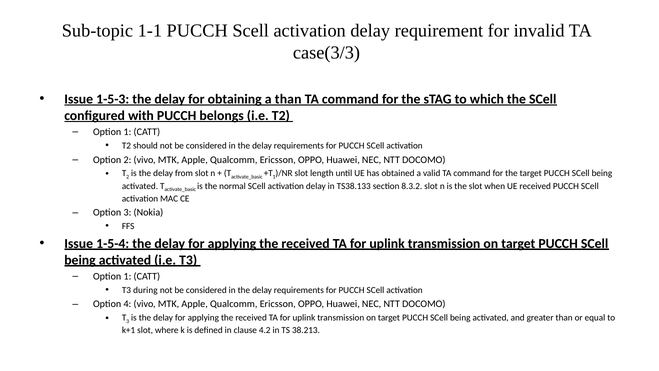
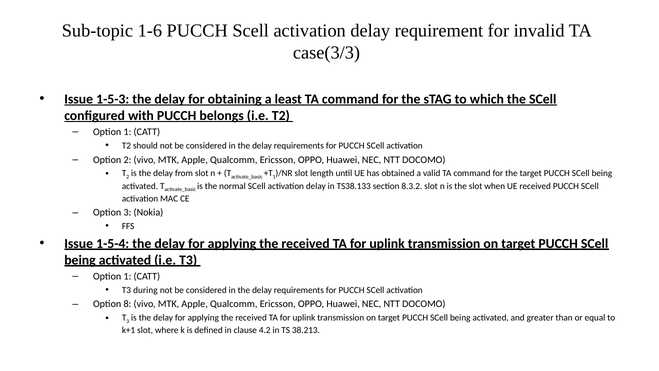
1-1: 1-1 -> 1-6
a than: than -> least
4: 4 -> 8
